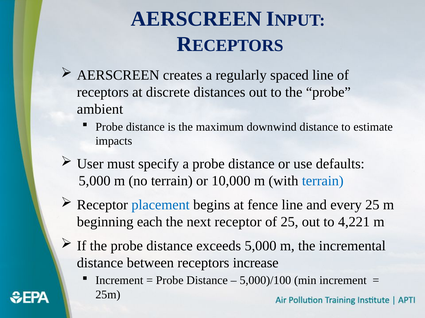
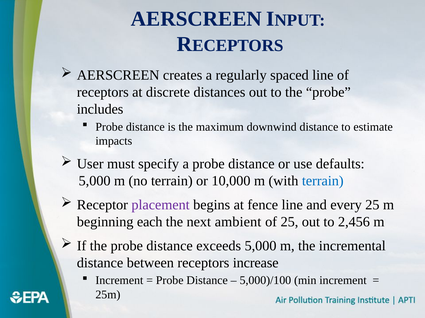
ambient: ambient -> includes
placement colour: blue -> purple
next receptor: receptor -> ambient
4,221: 4,221 -> 2,456
